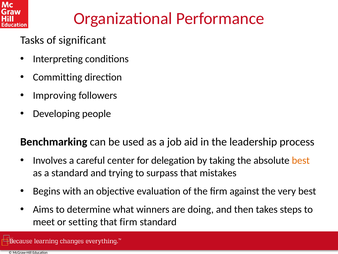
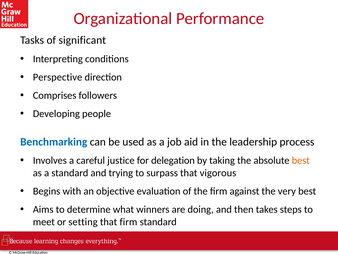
Committing: Committing -> Perspective
Improving: Improving -> Comprises
Benchmarking colour: black -> blue
center: center -> justice
mistakes: mistakes -> vigorous
